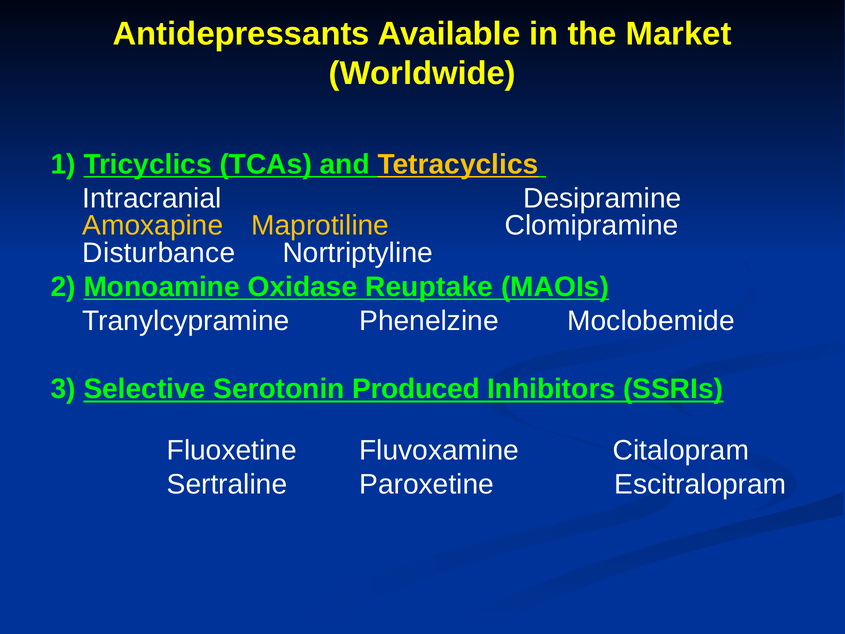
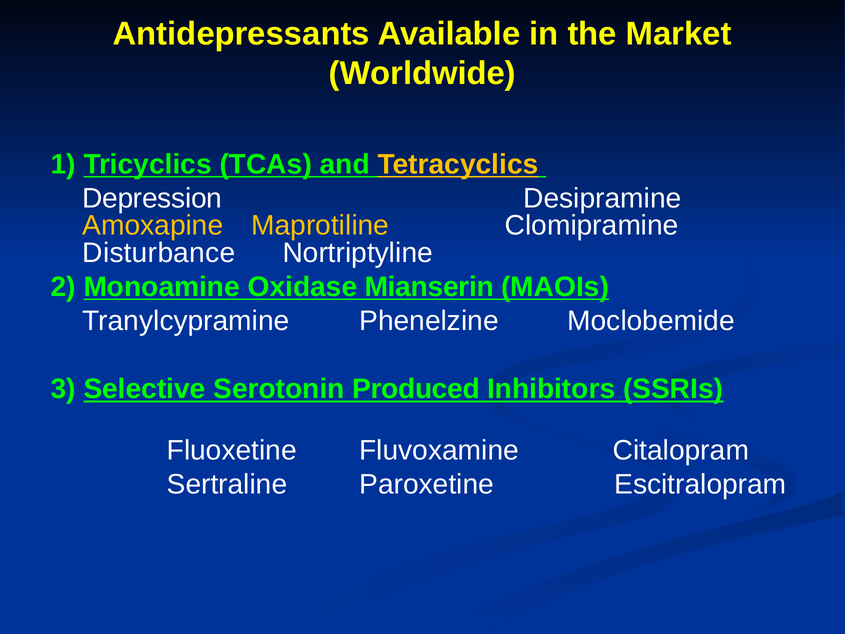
Intracranial: Intracranial -> Depression
Reuptake: Reuptake -> Mianserin
